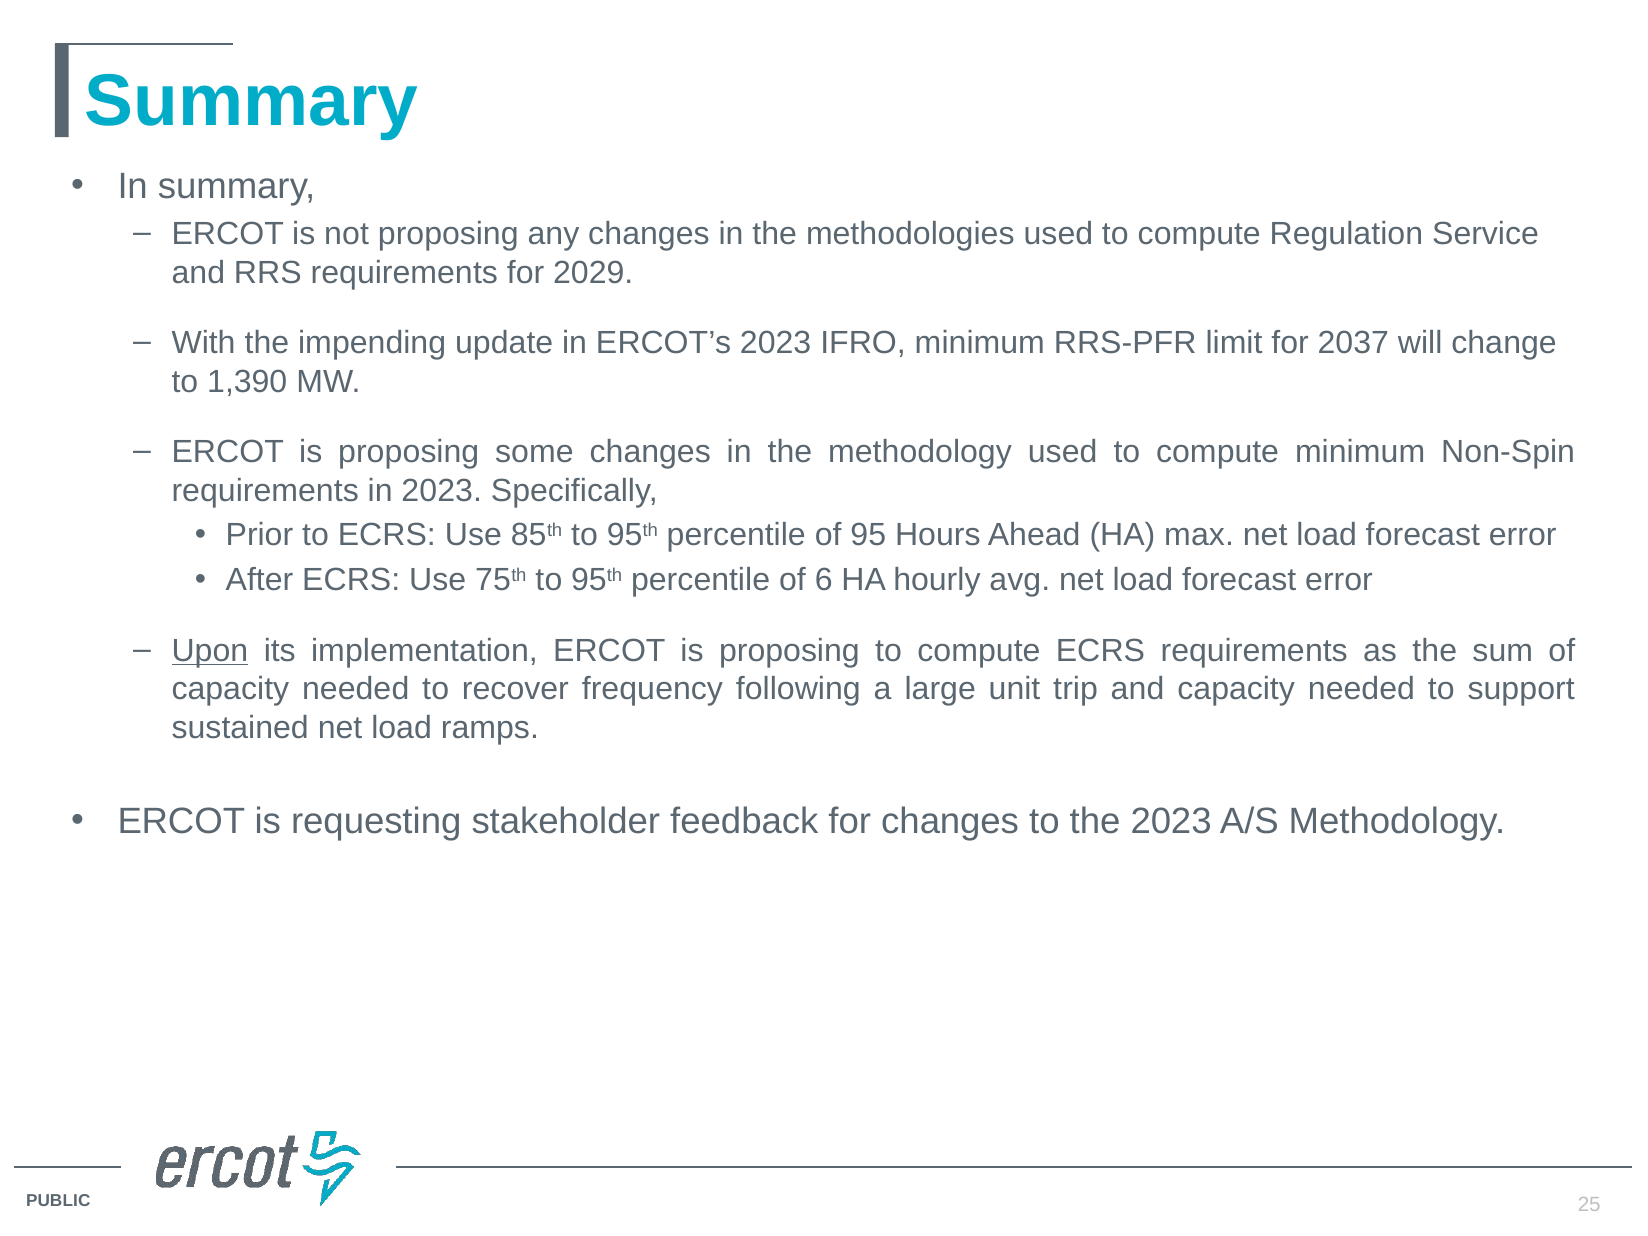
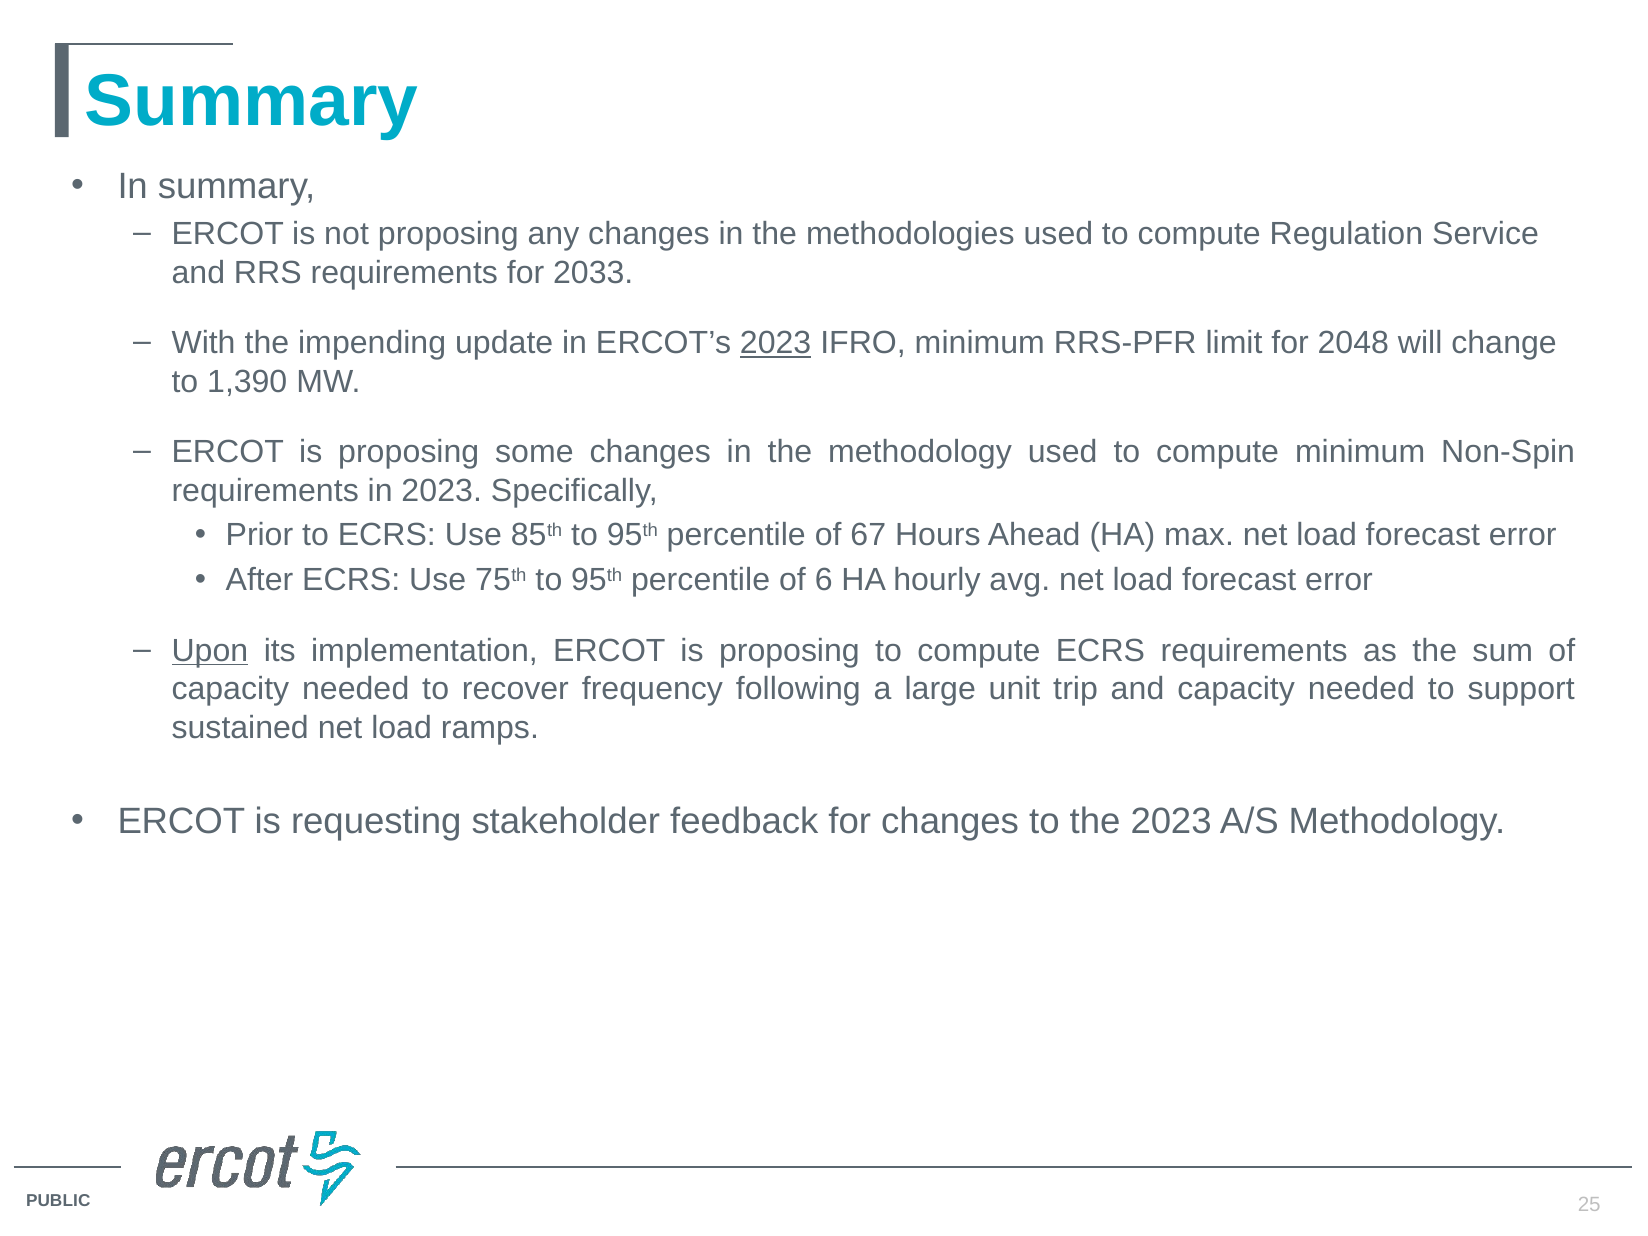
2029: 2029 -> 2033
2023 at (776, 343) underline: none -> present
2037: 2037 -> 2048
95: 95 -> 67
